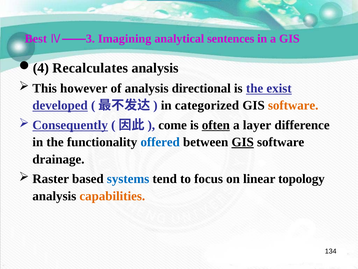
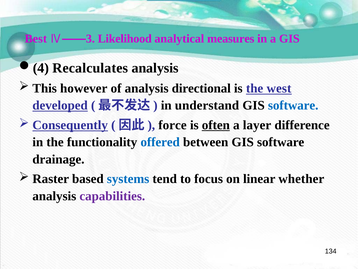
Imagining: Imagining -> Likelihood
sentences: sentences -> measures
exist: exist -> west
categorized: categorized -> understand
software at (293, 105) colour: orange -> blue
come: come -> force
GIS at (243, 142) underline: present -> none
topology: topology -> whether
capabilities colour: orange -> purple
